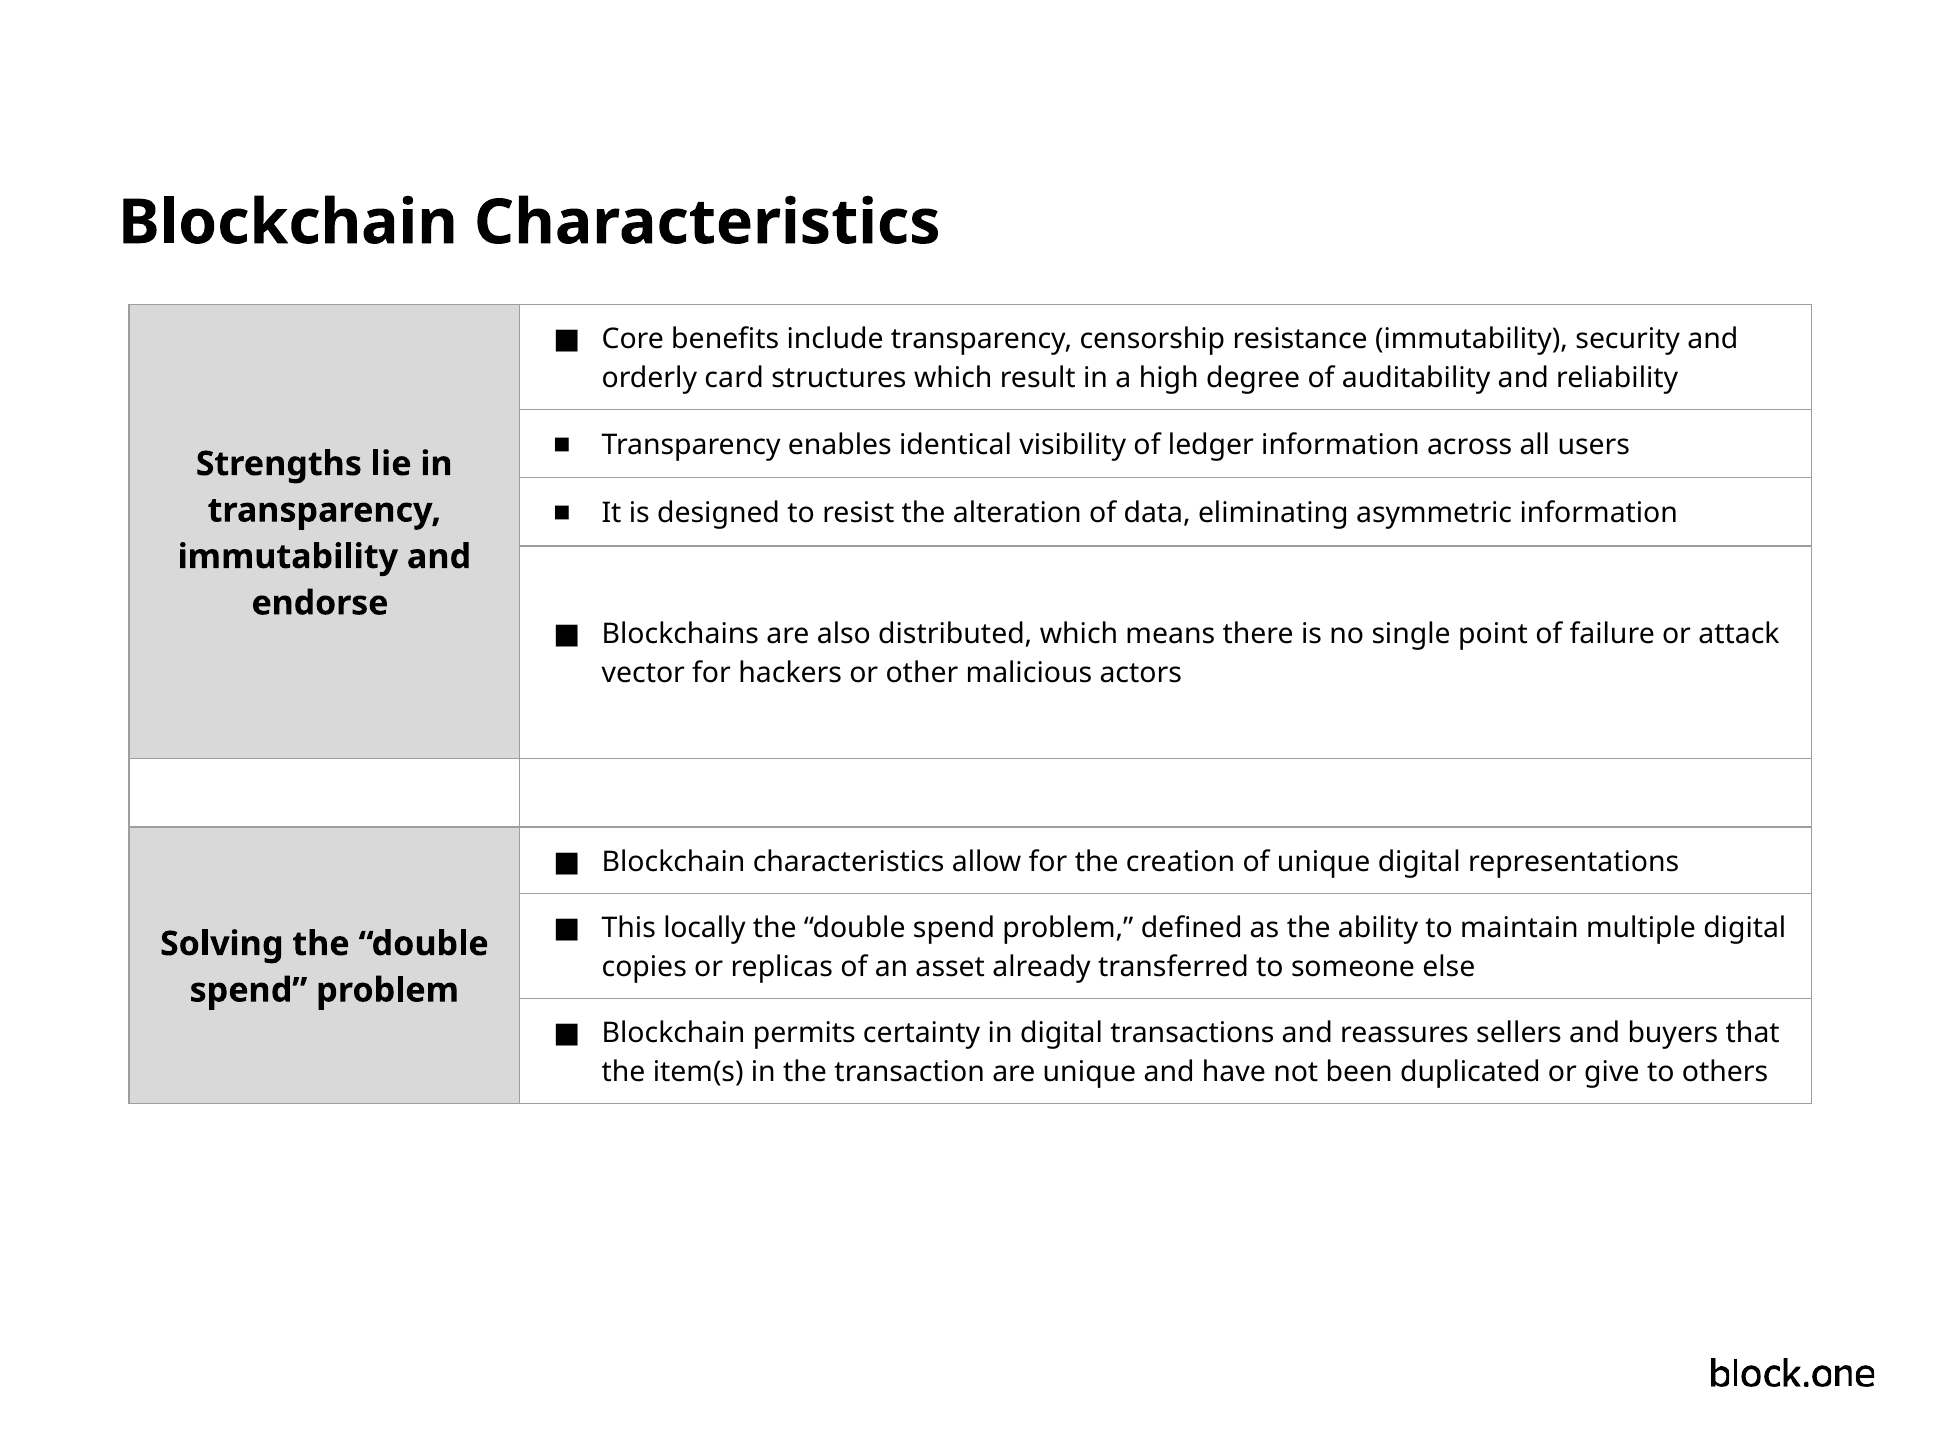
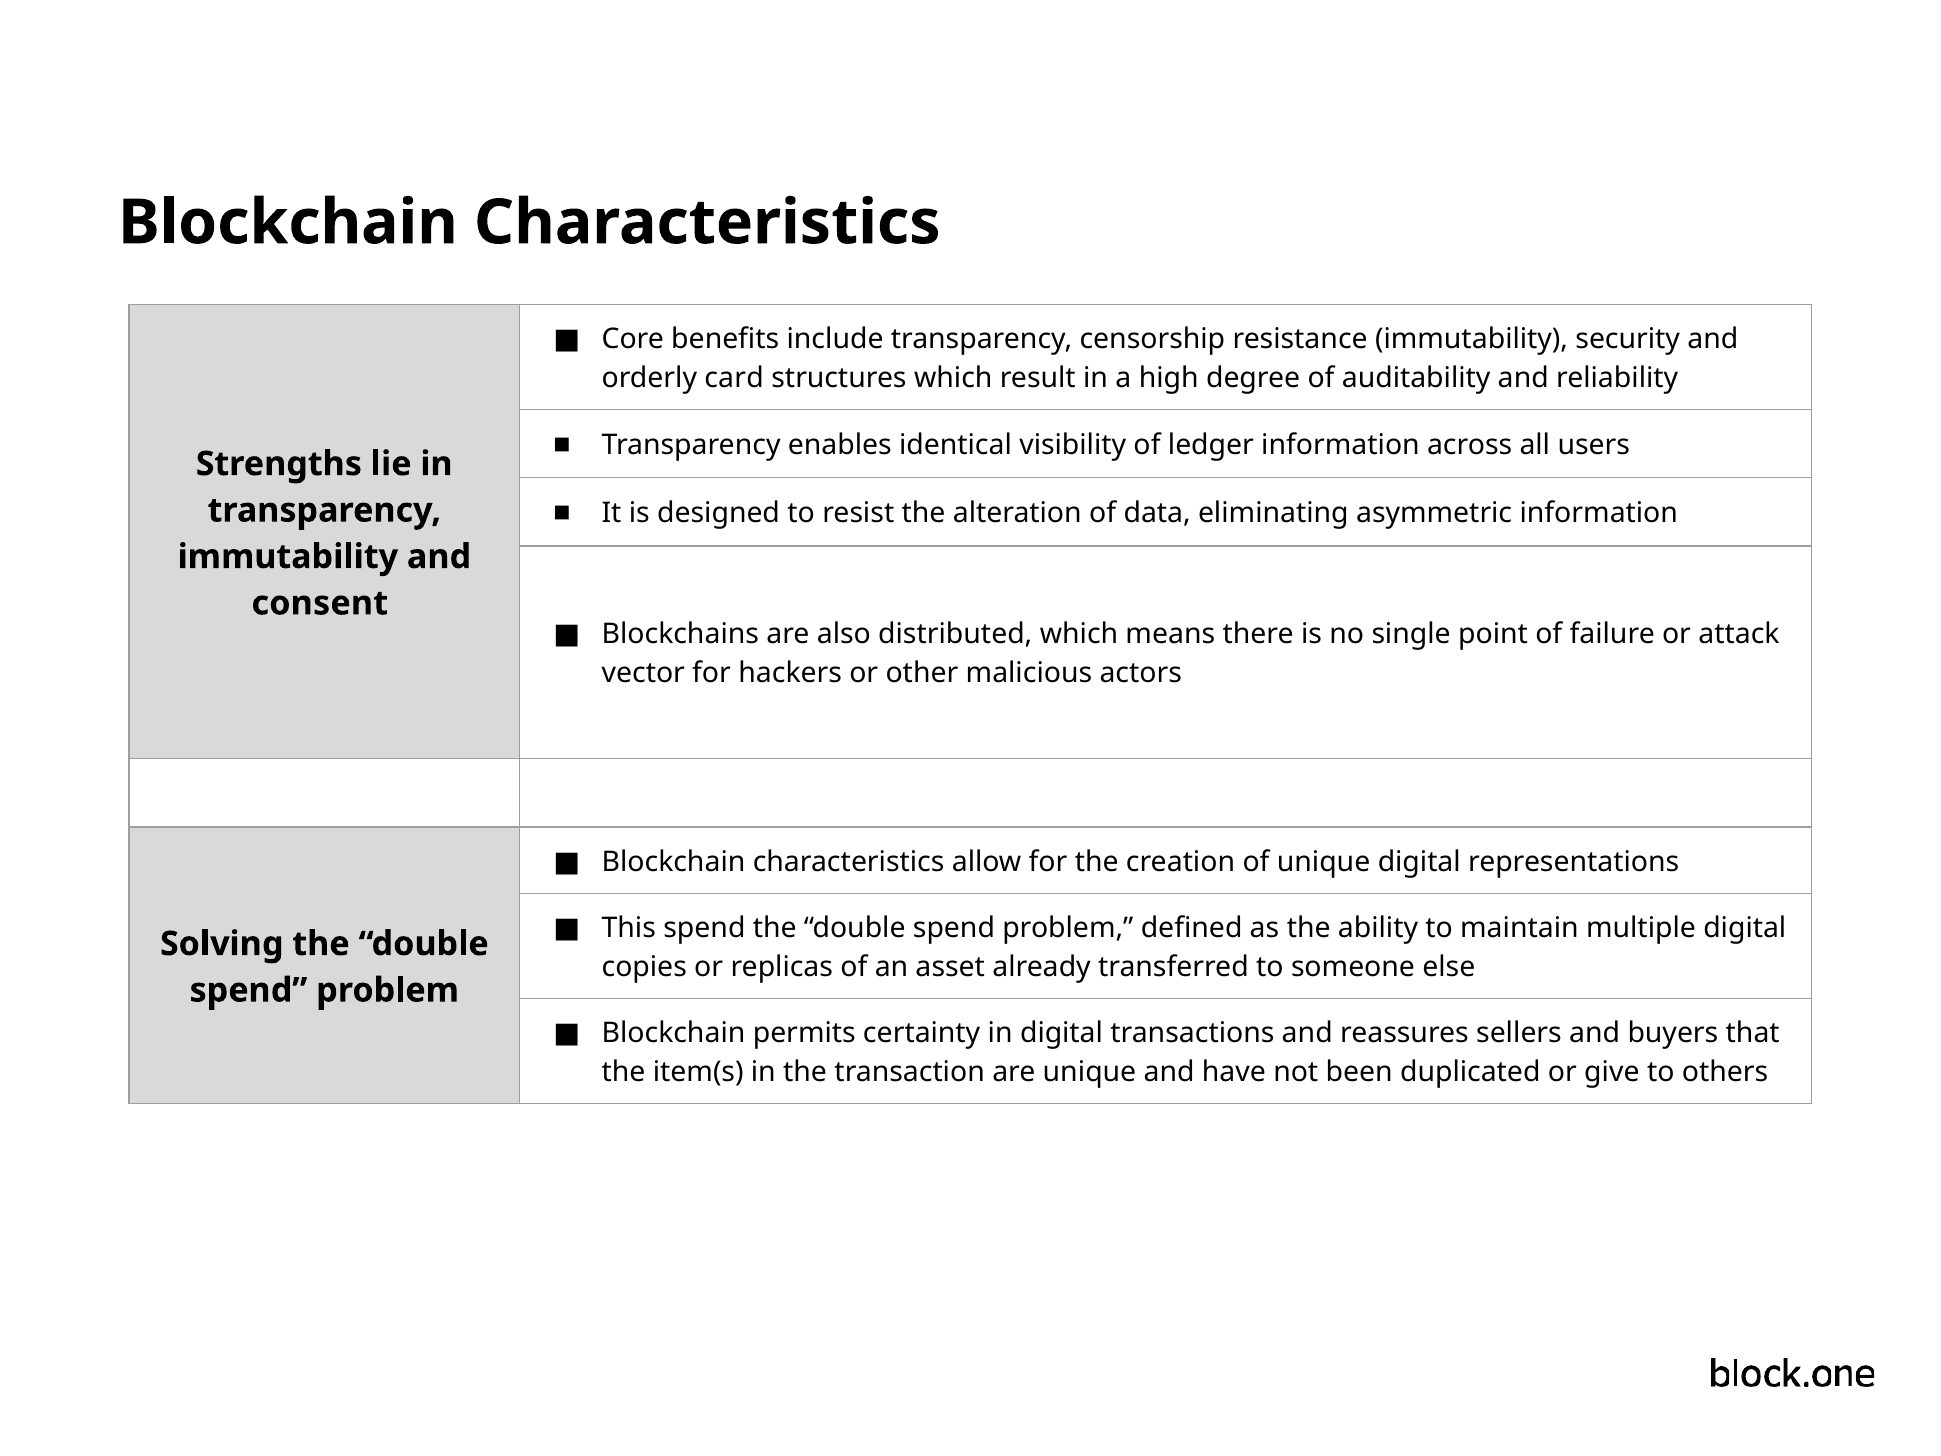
endorse: endorse -> consent
This locally: locally -> spend
